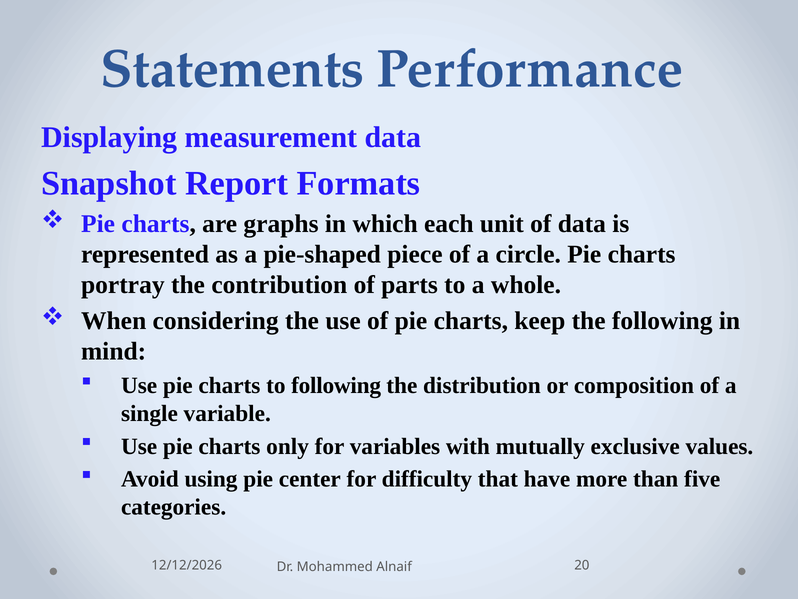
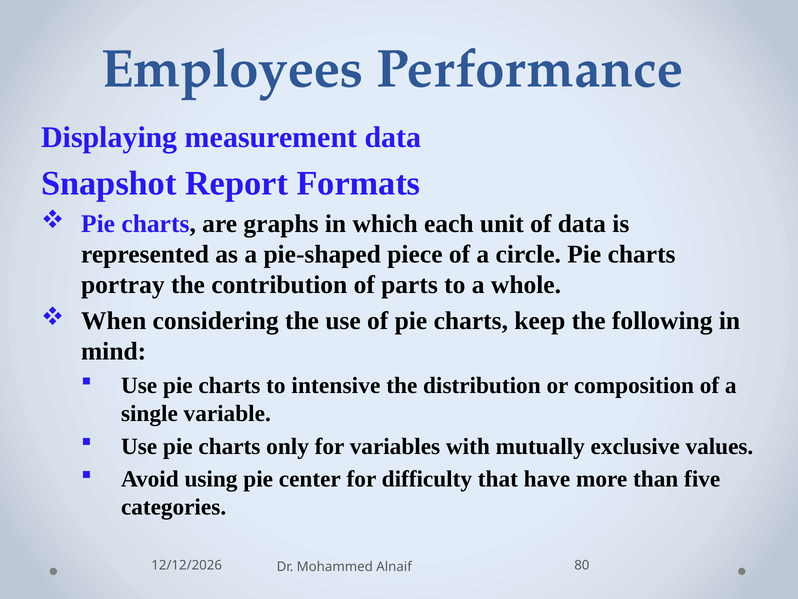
Statements: Statements -> Employees
to following: following -> intensive
20: 20 -> 80
